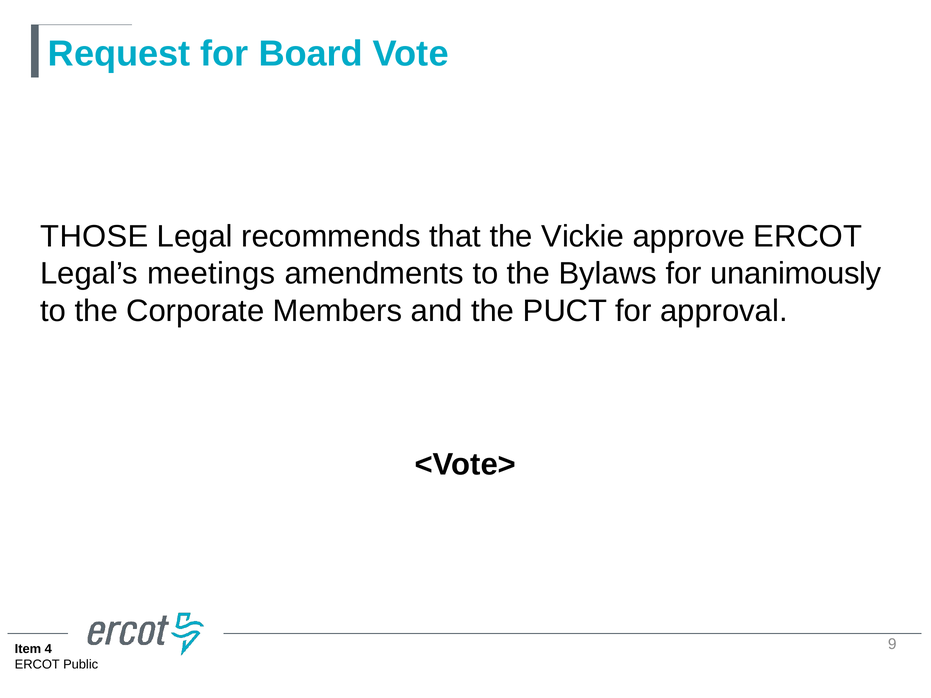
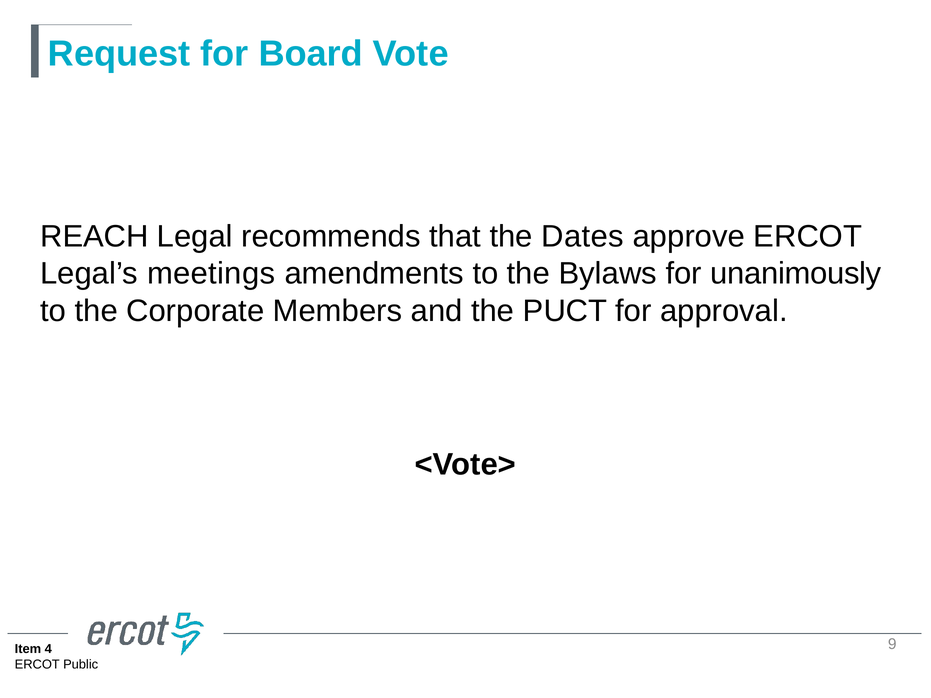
THOSE: THOSE -> REACH
Vickie: Vickie -> Dates
